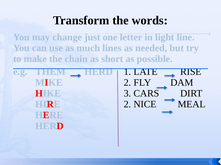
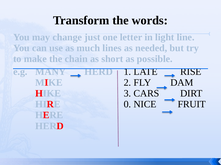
THEM: THEM -> MANY
HIRE 2: 2 -> 0
MEAL: MEAL -> FRUIT
